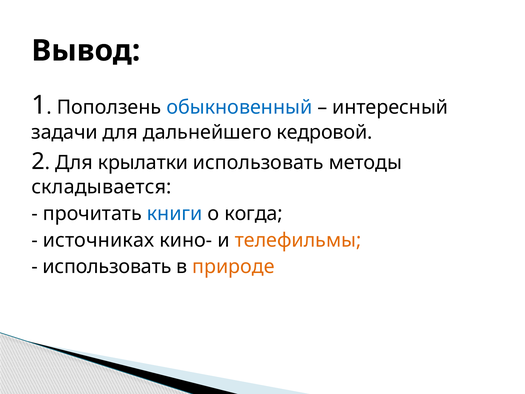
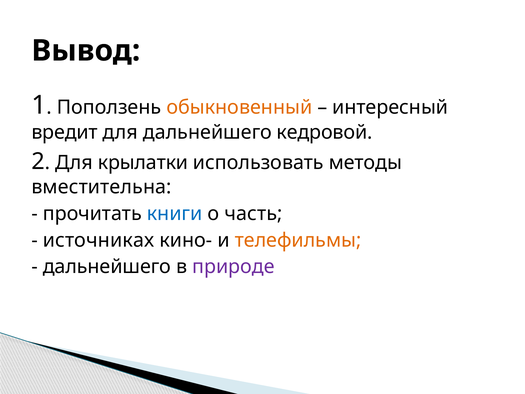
обыкновенный colour: blue -> orange
задачи: задачи -> вредит
складывается: складывается -> вместительна
когда: когда -> часть
использовать at (107, 267): использовать -> дальнейшего
природе colour: orange -> purple
